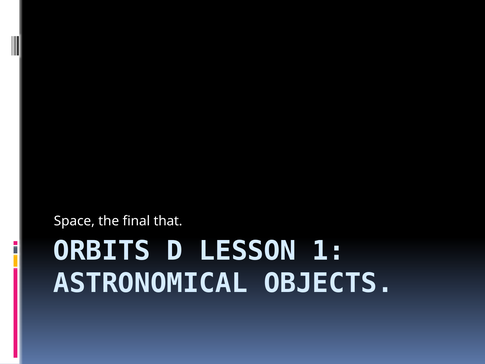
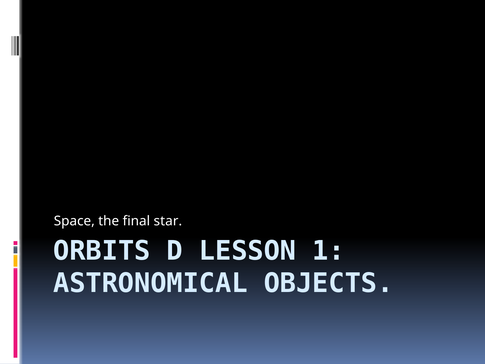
that: that -> star
